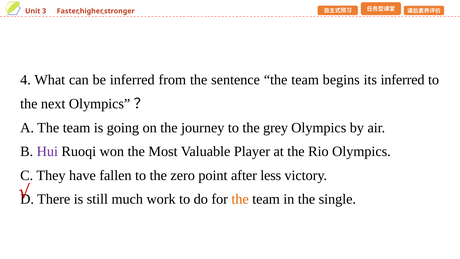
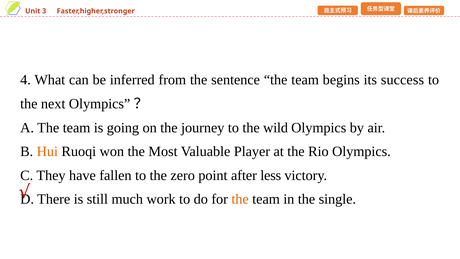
its inferred: inferred -> success
grey: grey -> wild
Hui colour: purple -> orange
